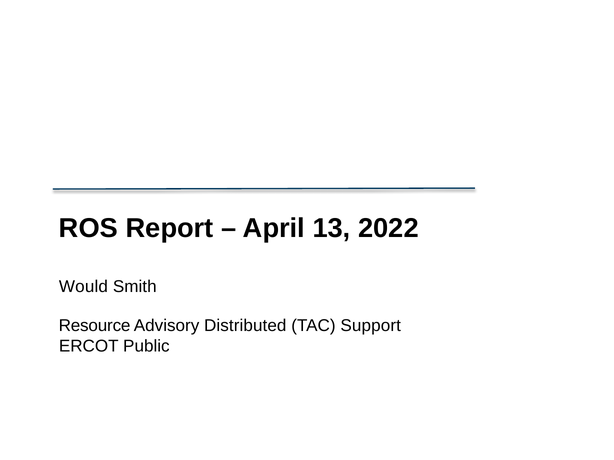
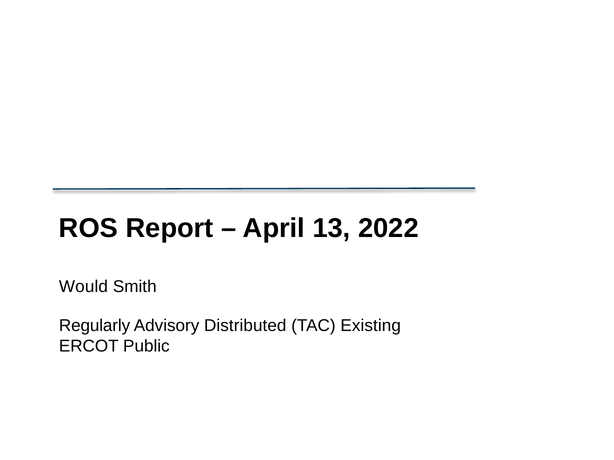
Resource: Resource -> Regularly
Support: Support -> Existing
